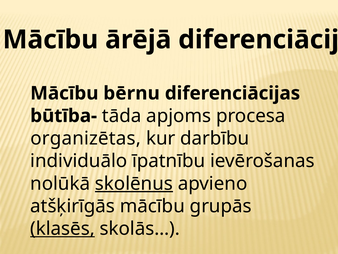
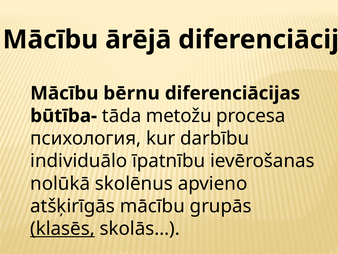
apjoms: apjoms -> metožu
organizētas: organizētas -> психология
skolēnus underline: present -> none
